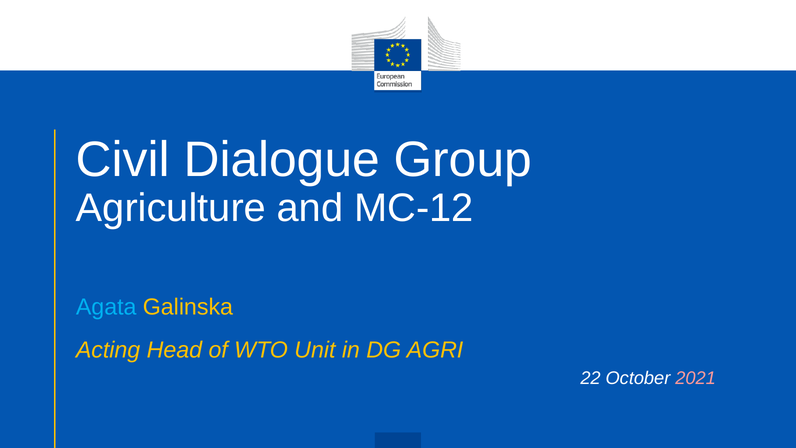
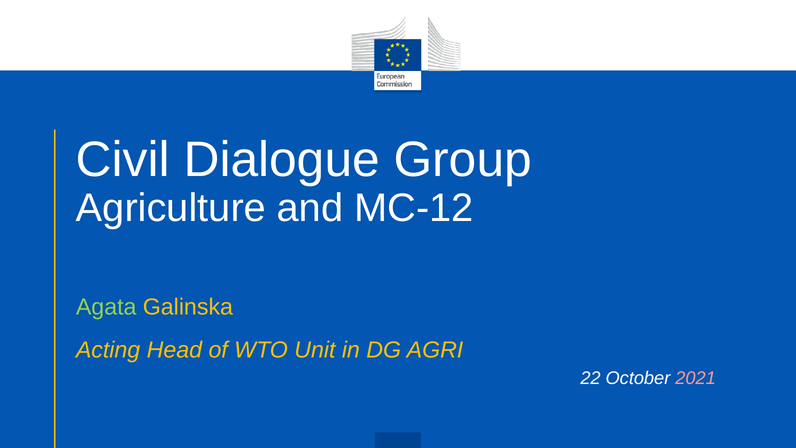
Agata colour: light blue -> light green
